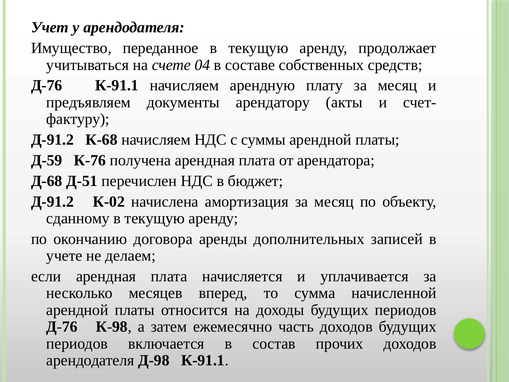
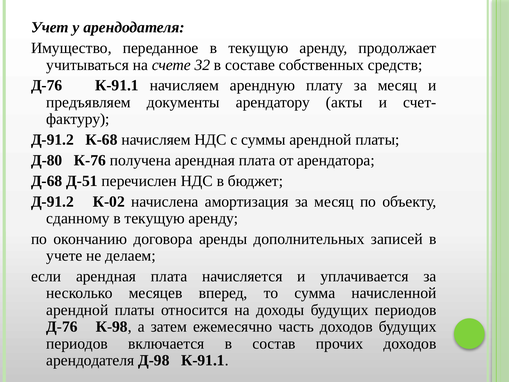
04: 04 -> 32
Д-59: Д-59 -> Д-80
